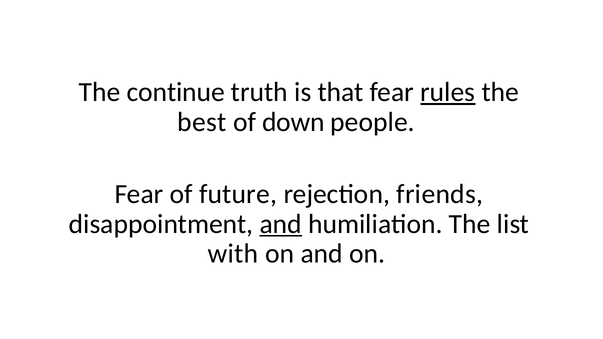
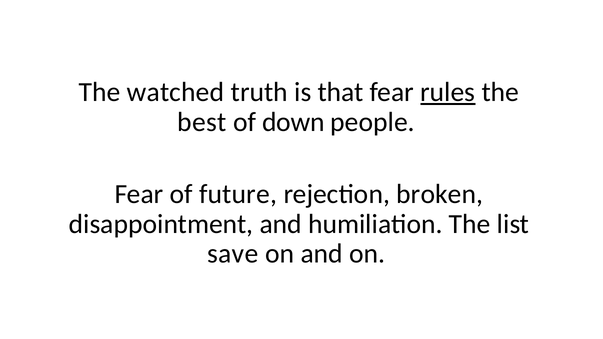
continue: continue -> watched
friends: friends -> broken
and at (281, 224) underline: present -> none
with: with -> save
